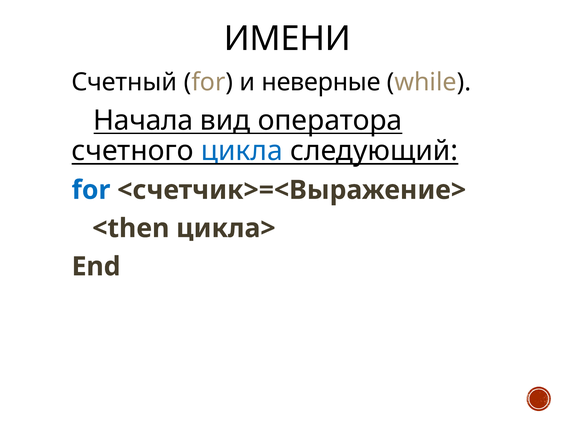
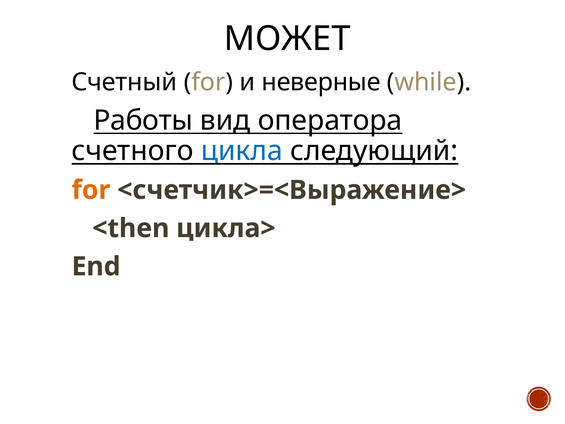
ИМЕНИ: ИМЕНИ -> МОЖЕТ
Начала: Начала -> Работы
for at (91, 190) colour: blue -> orange
